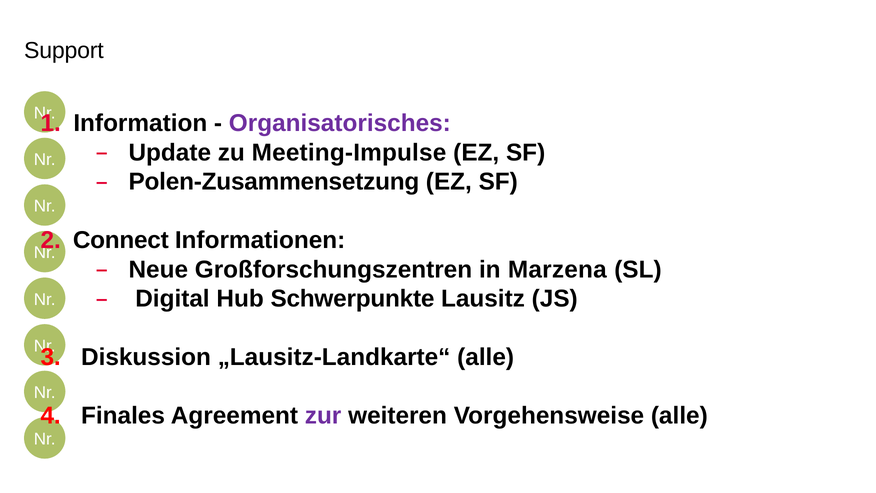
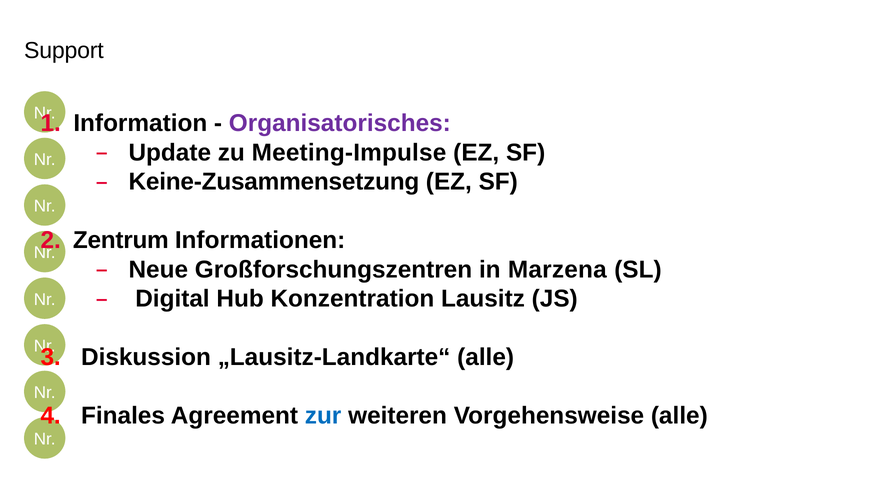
Polen-Zusammensetzung: Polen-Zusammensetzung -> Keine-Zusammensetzung
Connect: Connect -> Zentrum
Schwerpunkte: Schwerpunkte -> Konzentration
zur colour: purple -> blue
